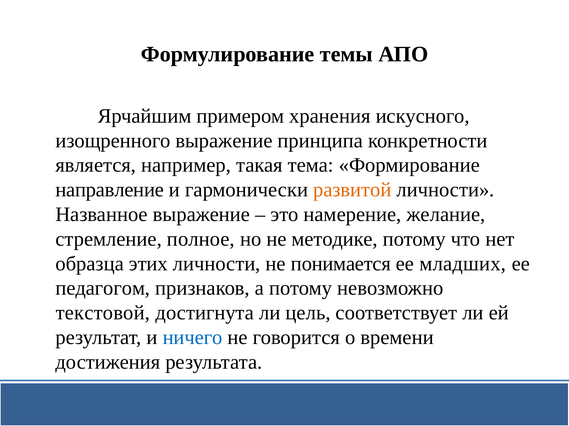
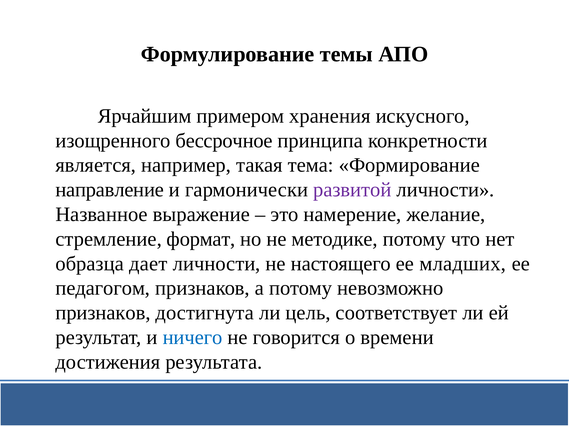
изощренного выражение: выражение -> бессрочное
развитой colour: orange -> purple
полное: полное -> формат
этих: этих -> дает
понимается: понимается -> настоящего
текстовой at (103, 313): текстовой -> признаков
